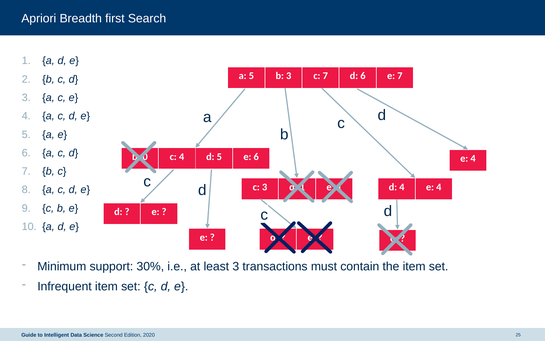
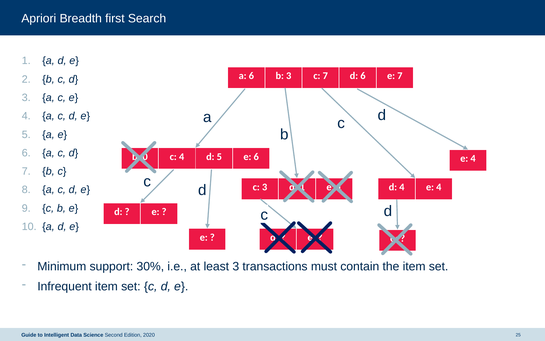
a 5: 5 -> 6
